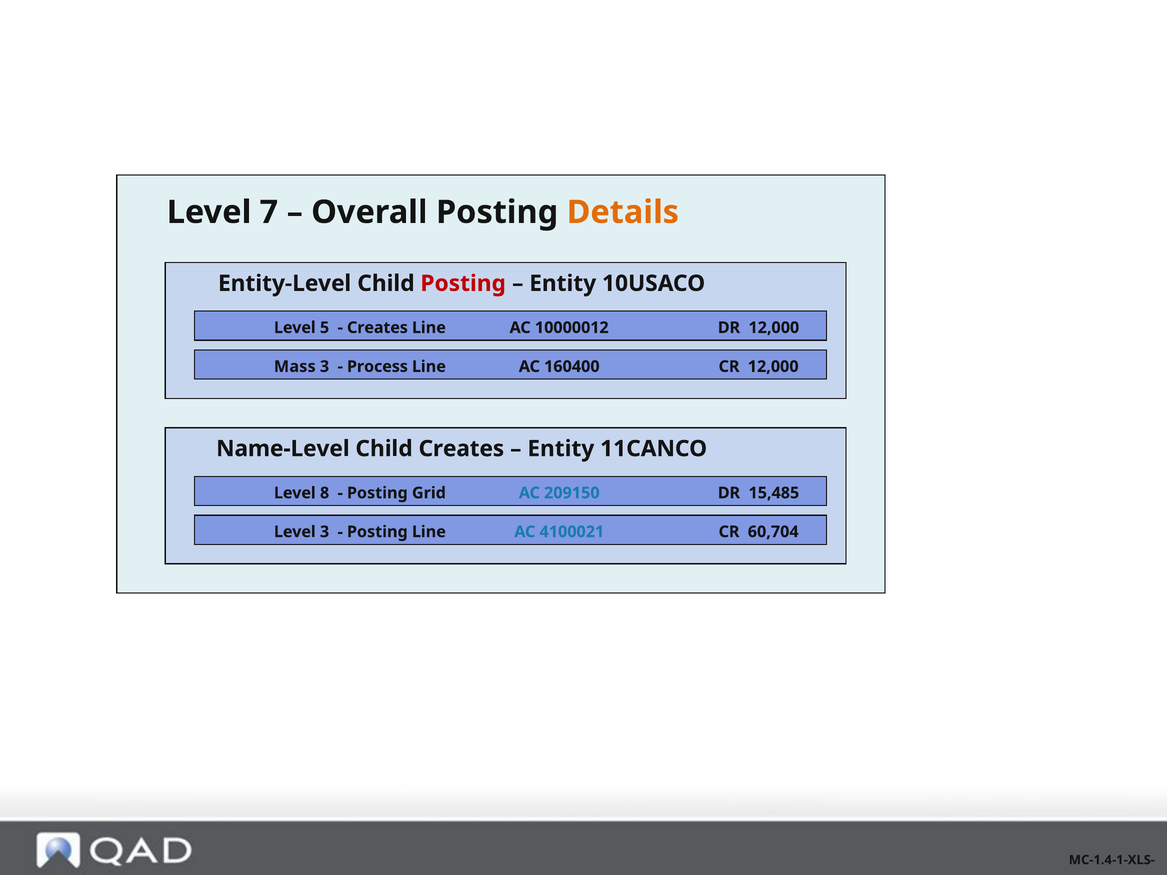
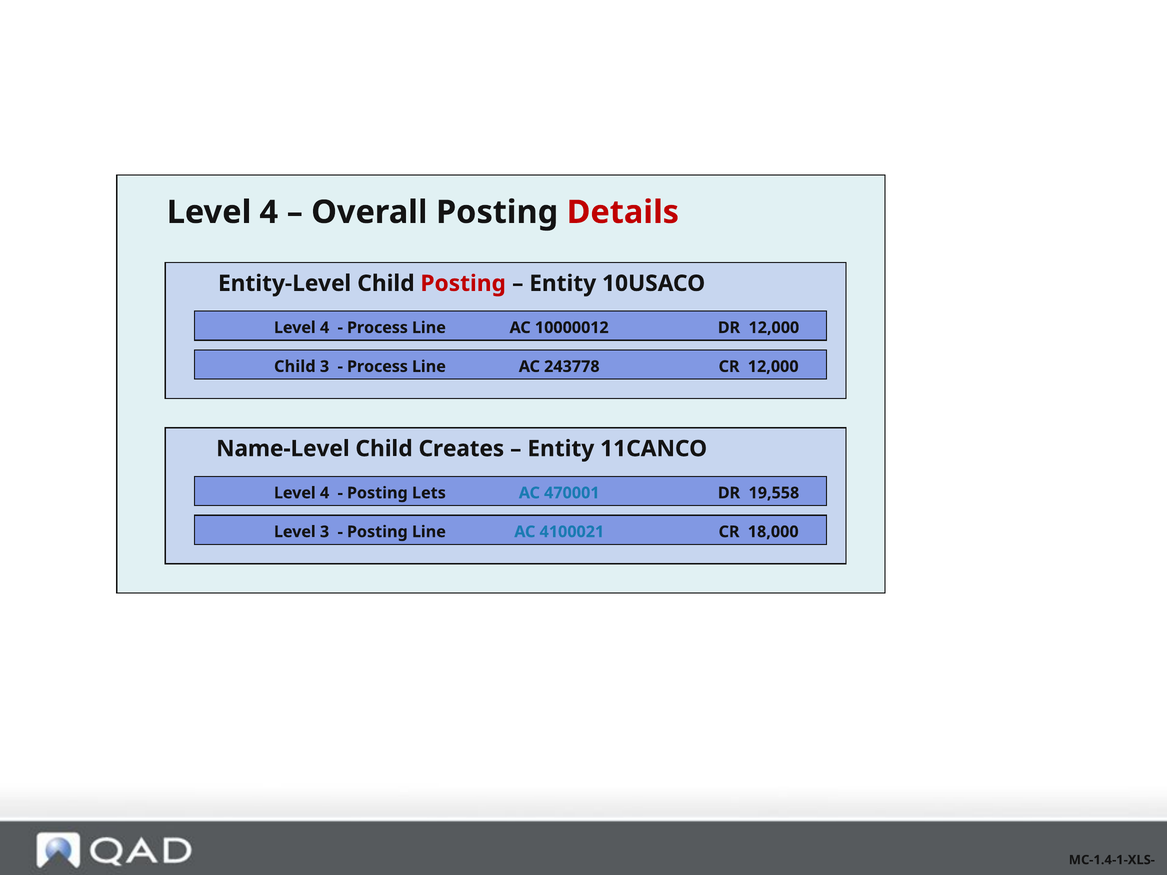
7 at (269, 212): 7 -> 4
Details colour: orange -> red
5 at (325, 328): 5 -> 4
Creates at (377, 328): Creates -> Process
Mass at (295, 367): Mass -> Child
160400: 160400 -> 243778
8 at (325, 493): 8 -> 4
Grid: Grid -> Lets
209150: 209150 -> 470001
15,485: 15,485 -> 19,558
60,704: 60,704 -> 18,000
